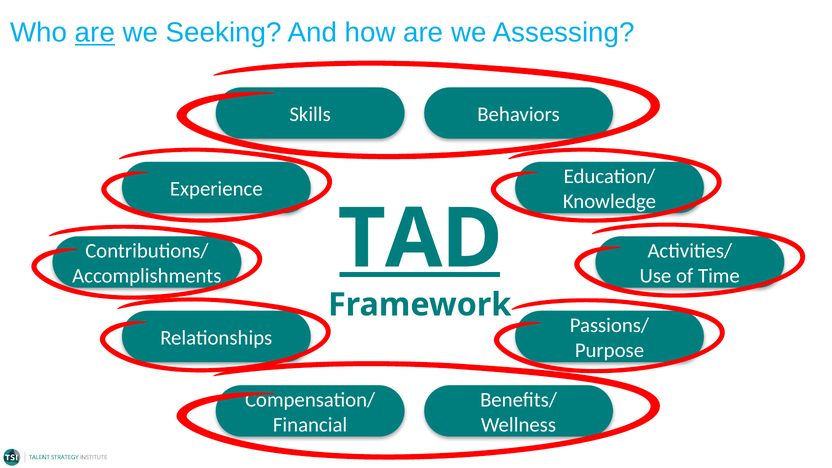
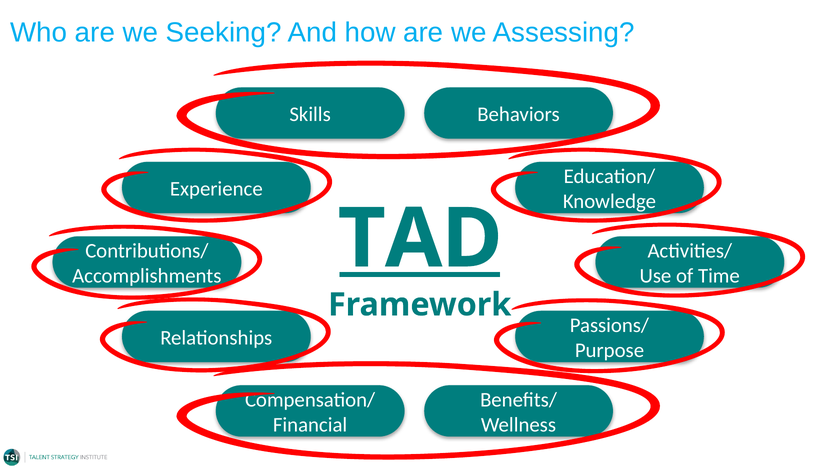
are at (95, 33) underline: present -> none
